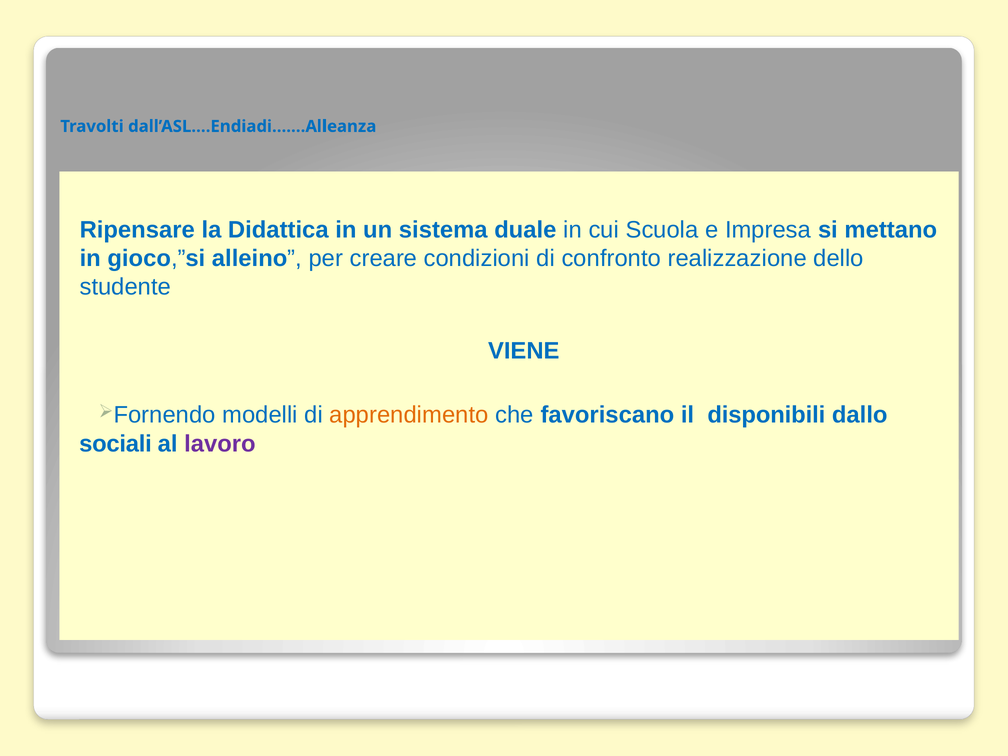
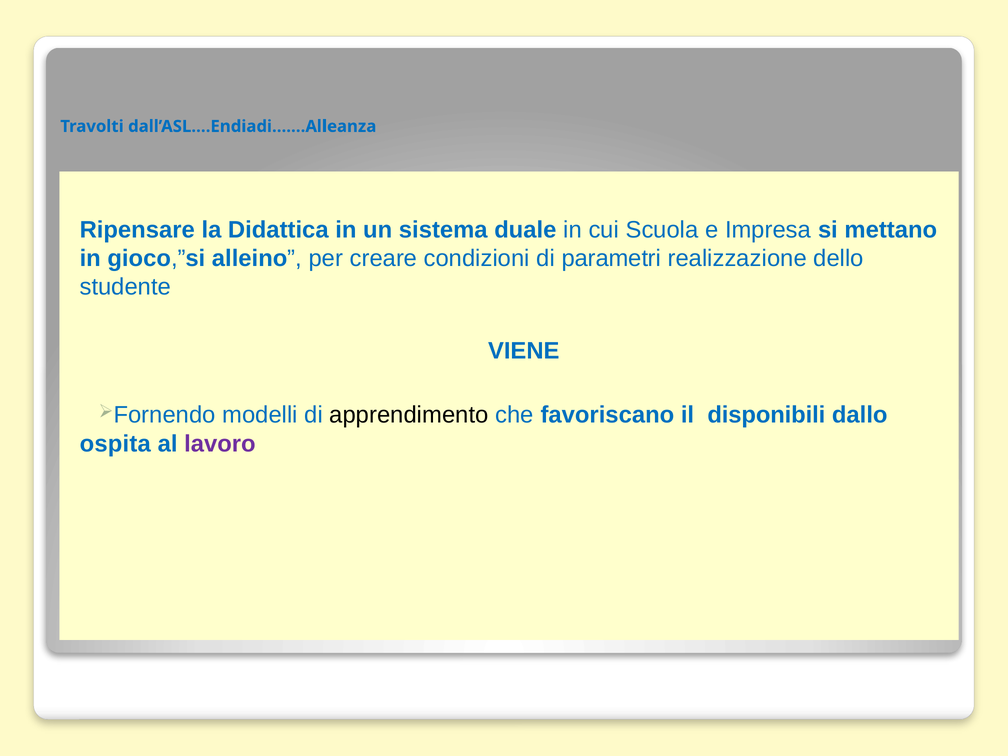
confronto: confronto -> parametri
apprendimento colour: orange -> black
sociali: sociali -> ospita
